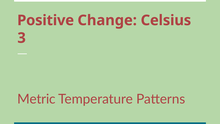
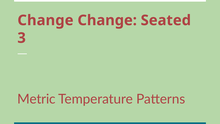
Positive at (46, 20): Positive -> Change
Celsius: Celsius -> Seated
